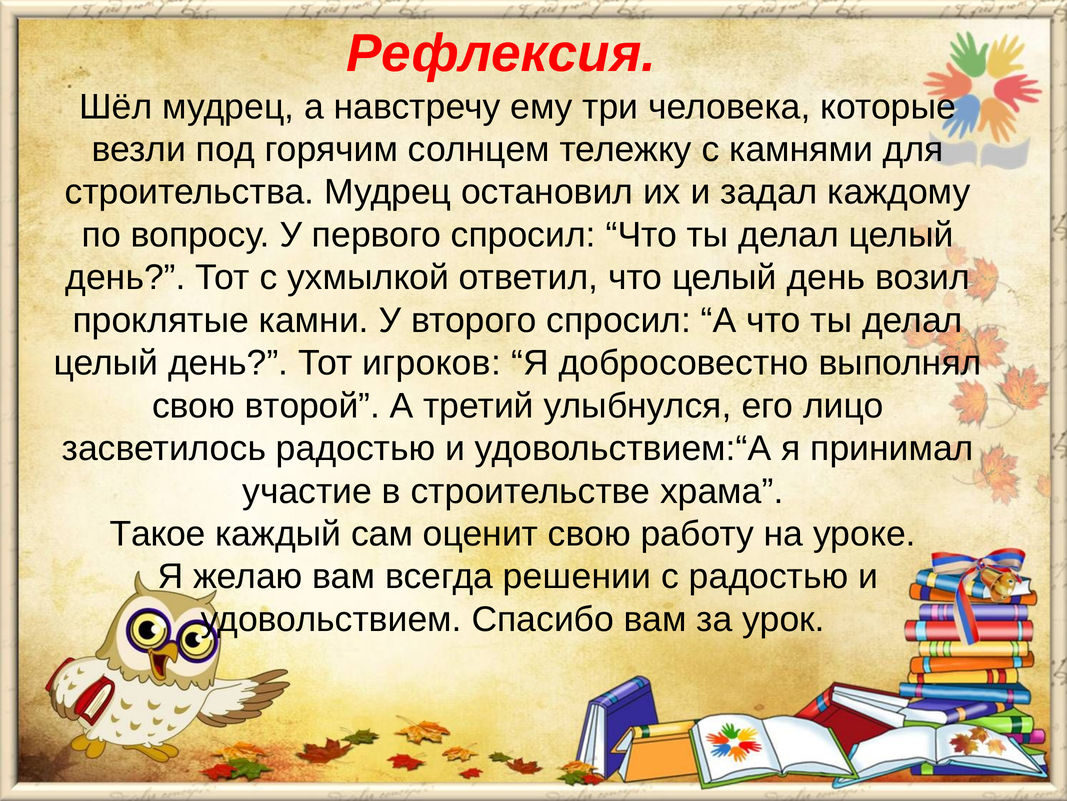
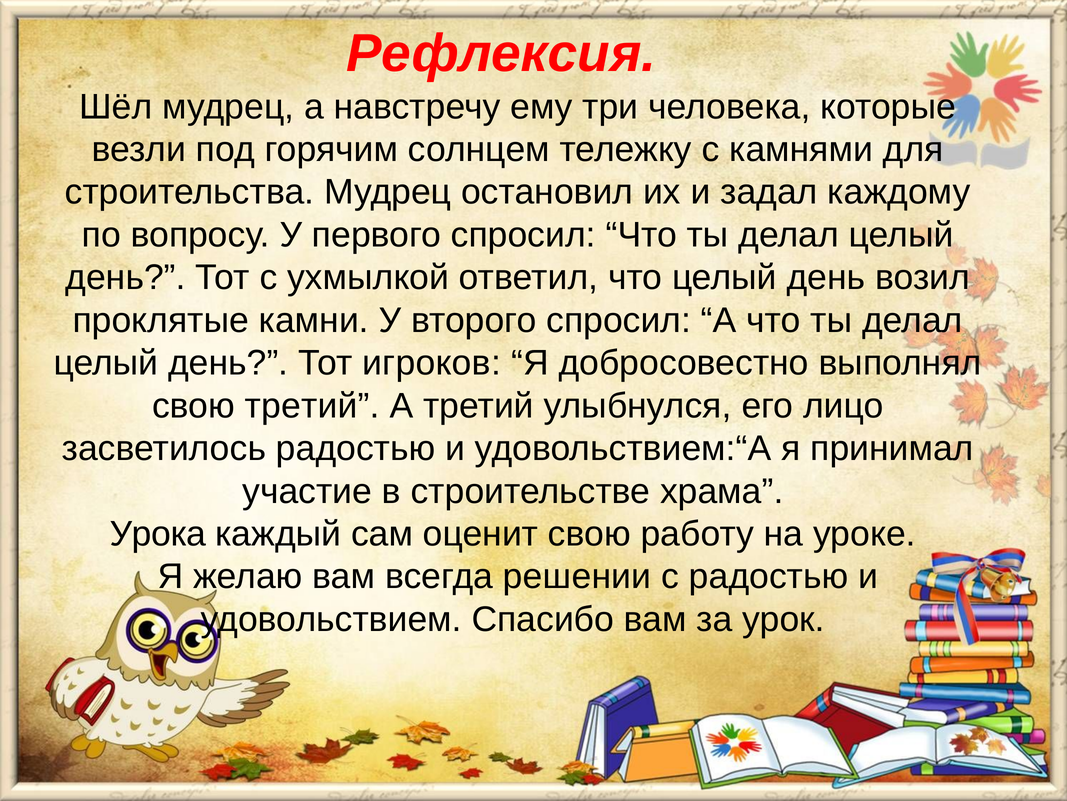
свою второй: второй -> третий
Такое: Такое -> Урока
